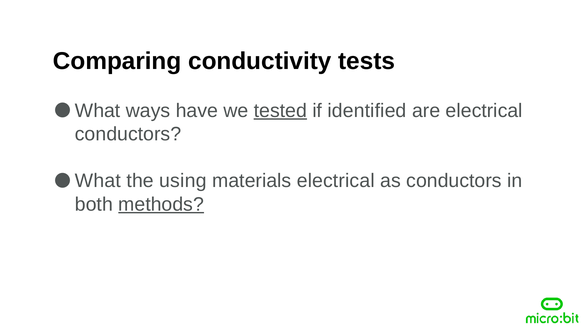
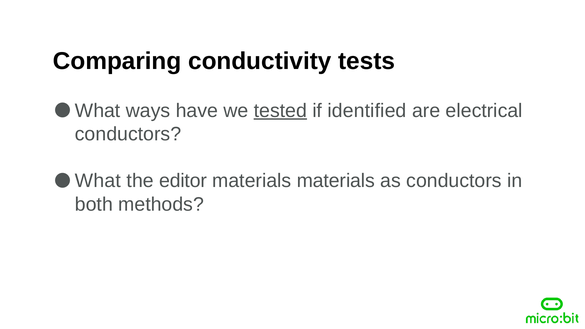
using: using -> editor
materials electrical: electrical -> materials
methods underline: present -> none
